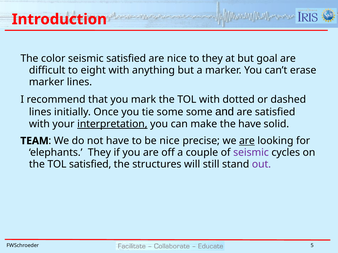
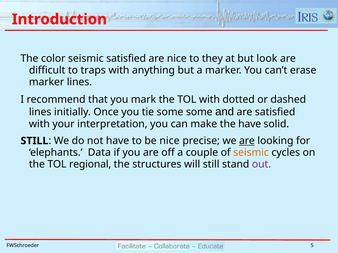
goal: goal -> look
eight: eight -> traps
interpretation underline: present -> none
TEAM at (35, 141): TEAM -> STILL
elephants They: They -> Data
seismic at (251, 153) colour: purple -> orange
TOL satisfied: satisfied -> regional
